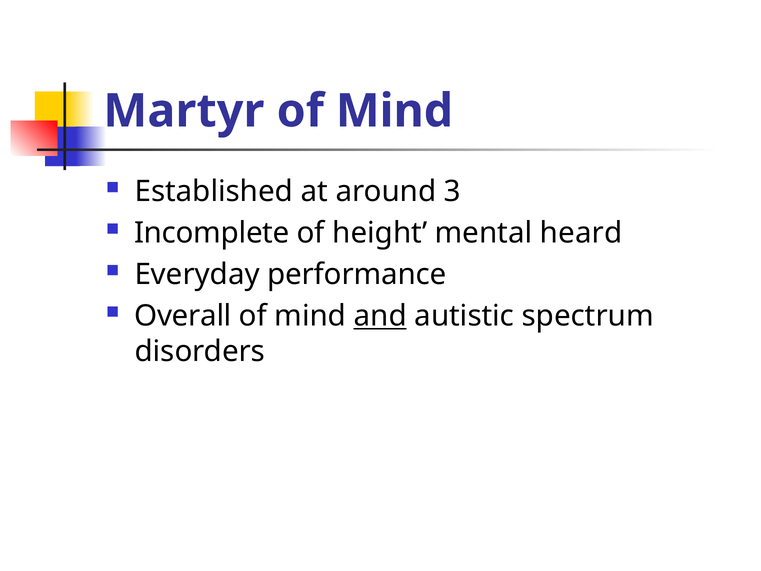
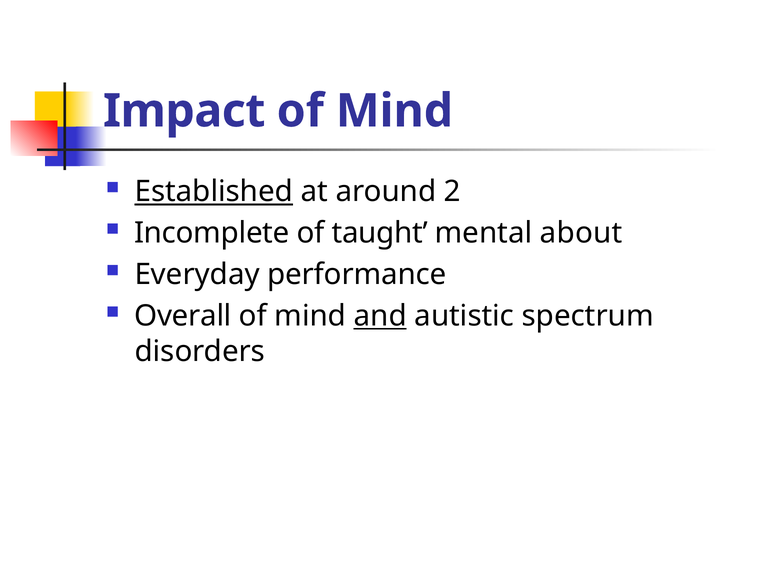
Martyr: Martyr -> Impact
Established underline: none -> present
3: 3 -> 2
height: height -> taught
heard: heard -> about
